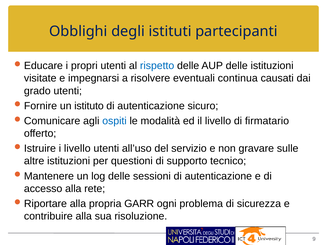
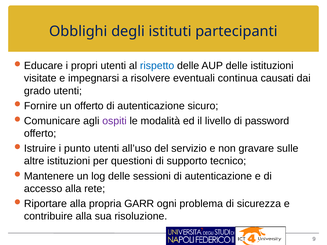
un istituto: istituto -> offerto
ospiti colour: blue -> purple
firmatario: firmatario -> password
i livello: livello -> punto
